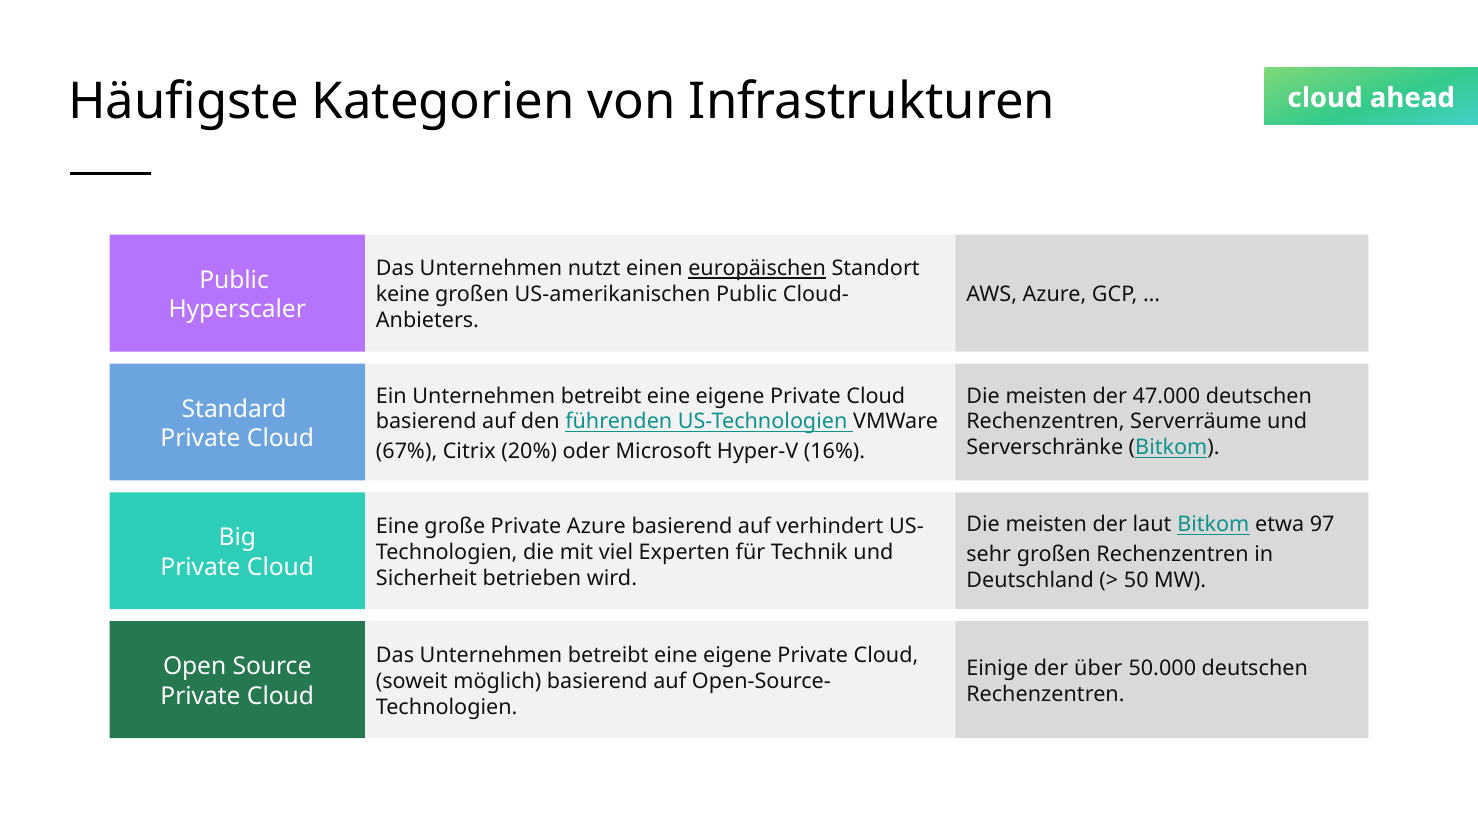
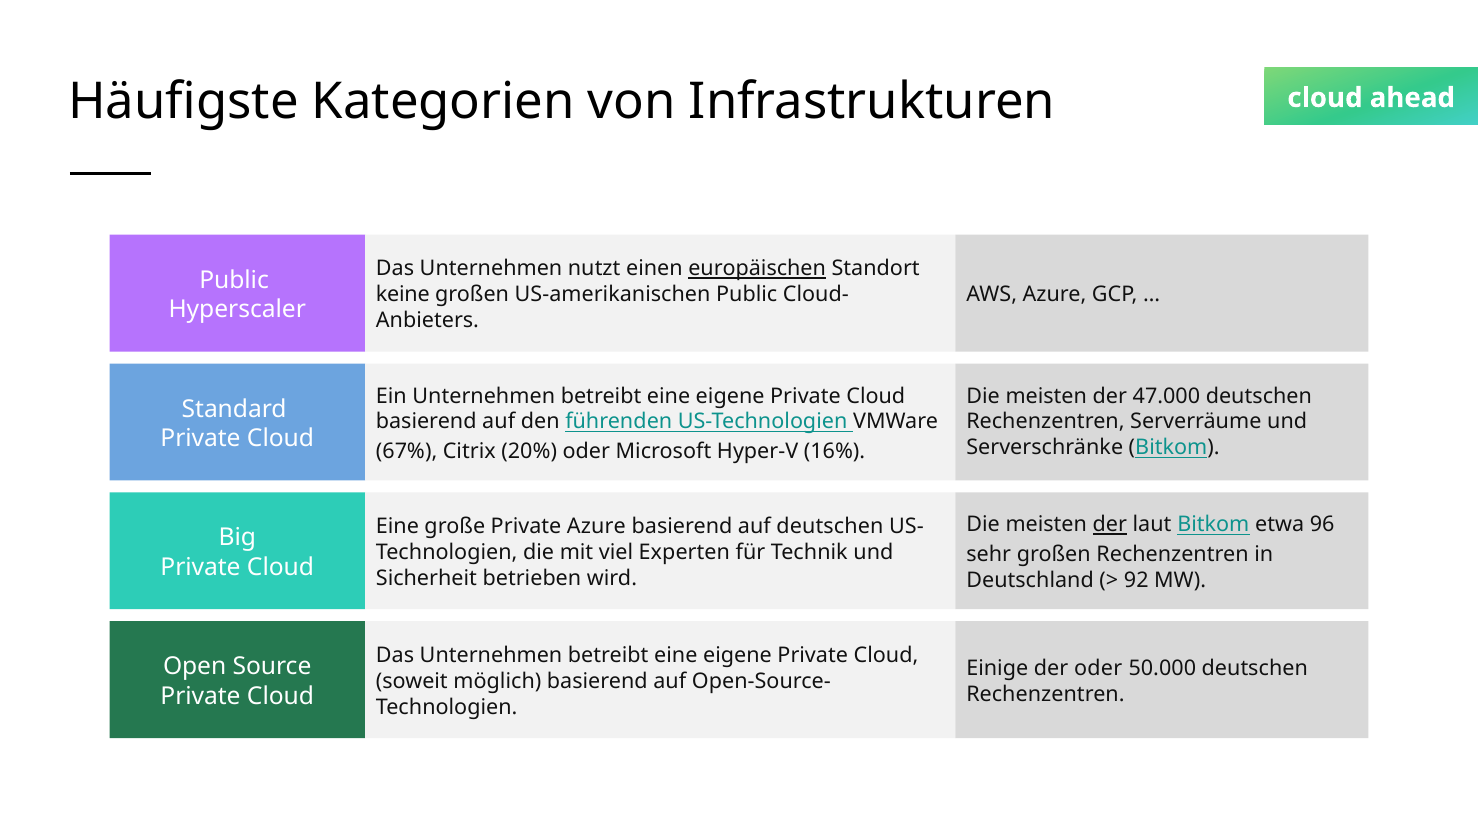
der at (1110, 525) underline: none -> present
97: 97 -> 96
auf verhindert: verhindert -> deutschen
50: 50 -> 92
der über: über -> oder
